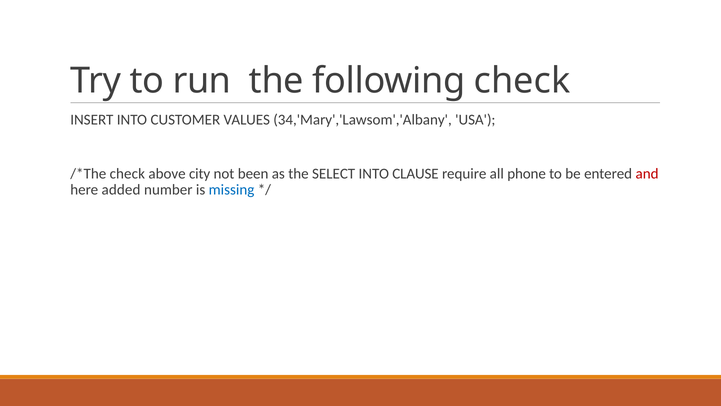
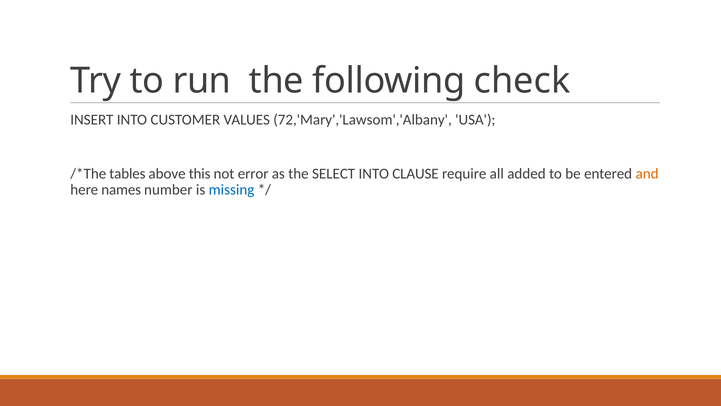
34,'Mary','Lawsom','Albany: 34,'Mary','Lawsom','Albany -> 72,'Mary','Lawsom','Albany
check at (127, 173): check -> tables
city: city -> this
been: been -> error
phone: phone -> added
and colour: red -> orange
added: added -> names
